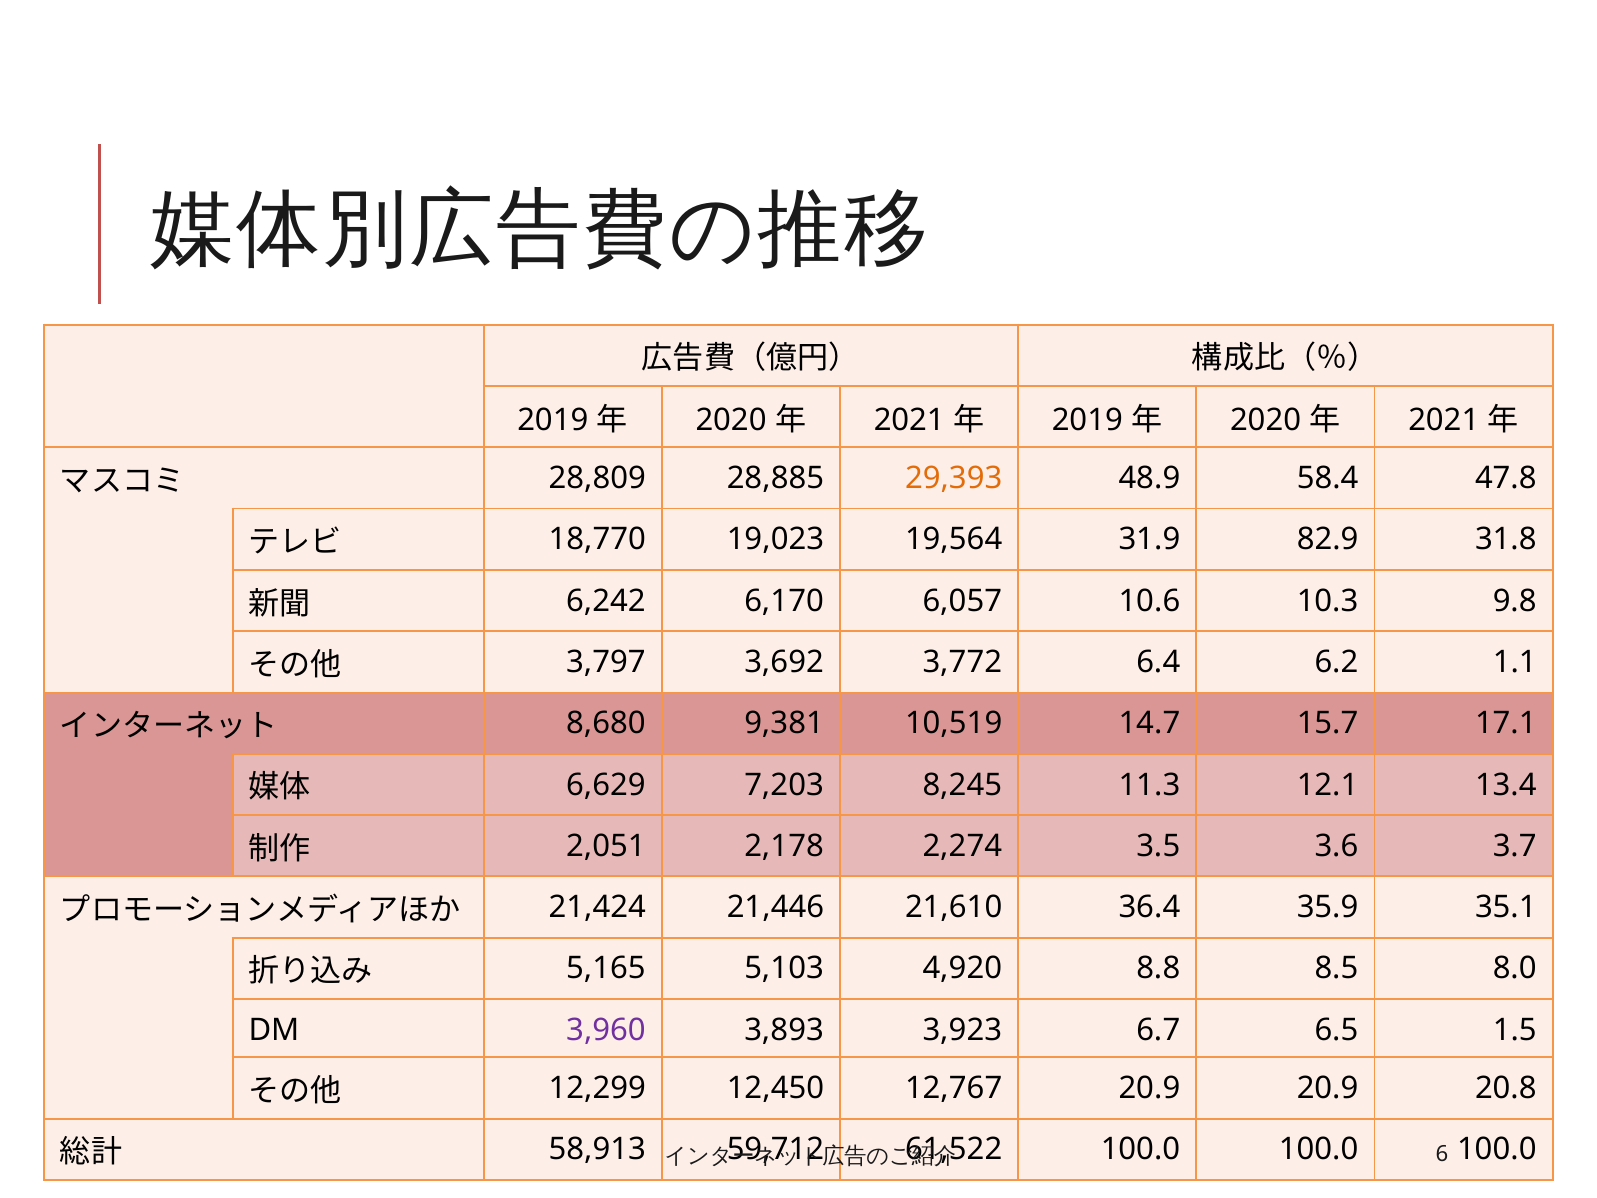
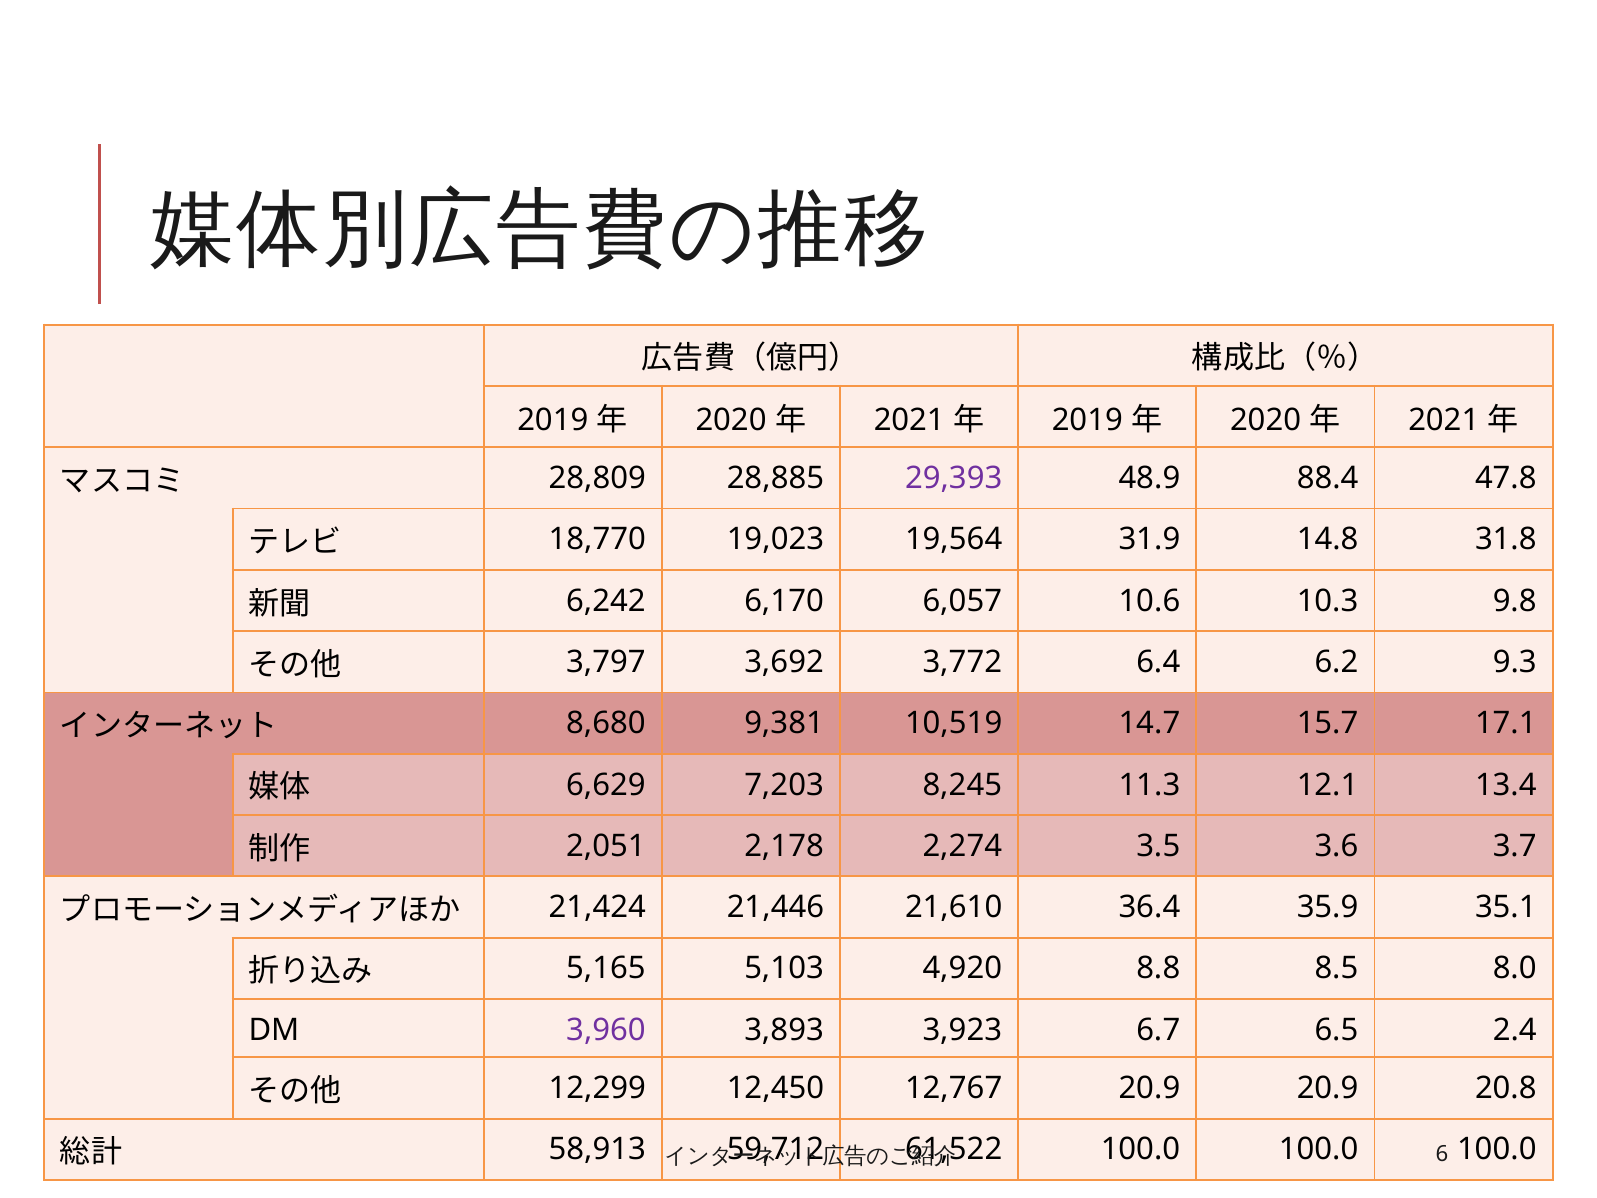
29,393 colour: orange -> purple
58.4: 58.4 -> 88.4
82.9: 82.9 -> 14.8
1.1: 1.1 -> 9.3
1.5: 1.5 -> 2.4
